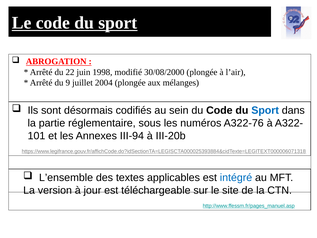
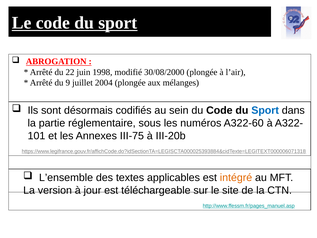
A322-76: A322-76 -> A322-60
III-94: III-94 -> III-75
intégré colour: blue -> orange
